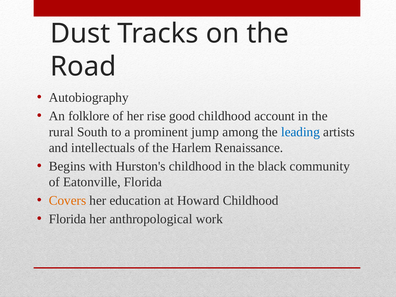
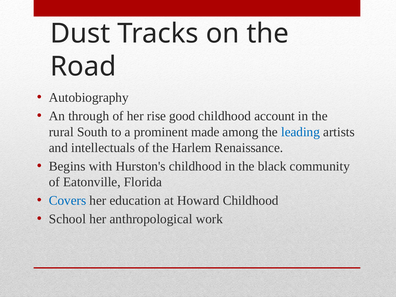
folklore: folklore -> through
jump: jump -> made
Covers colour: orange -> blue
Florida at (68, 219): Florida -> School
